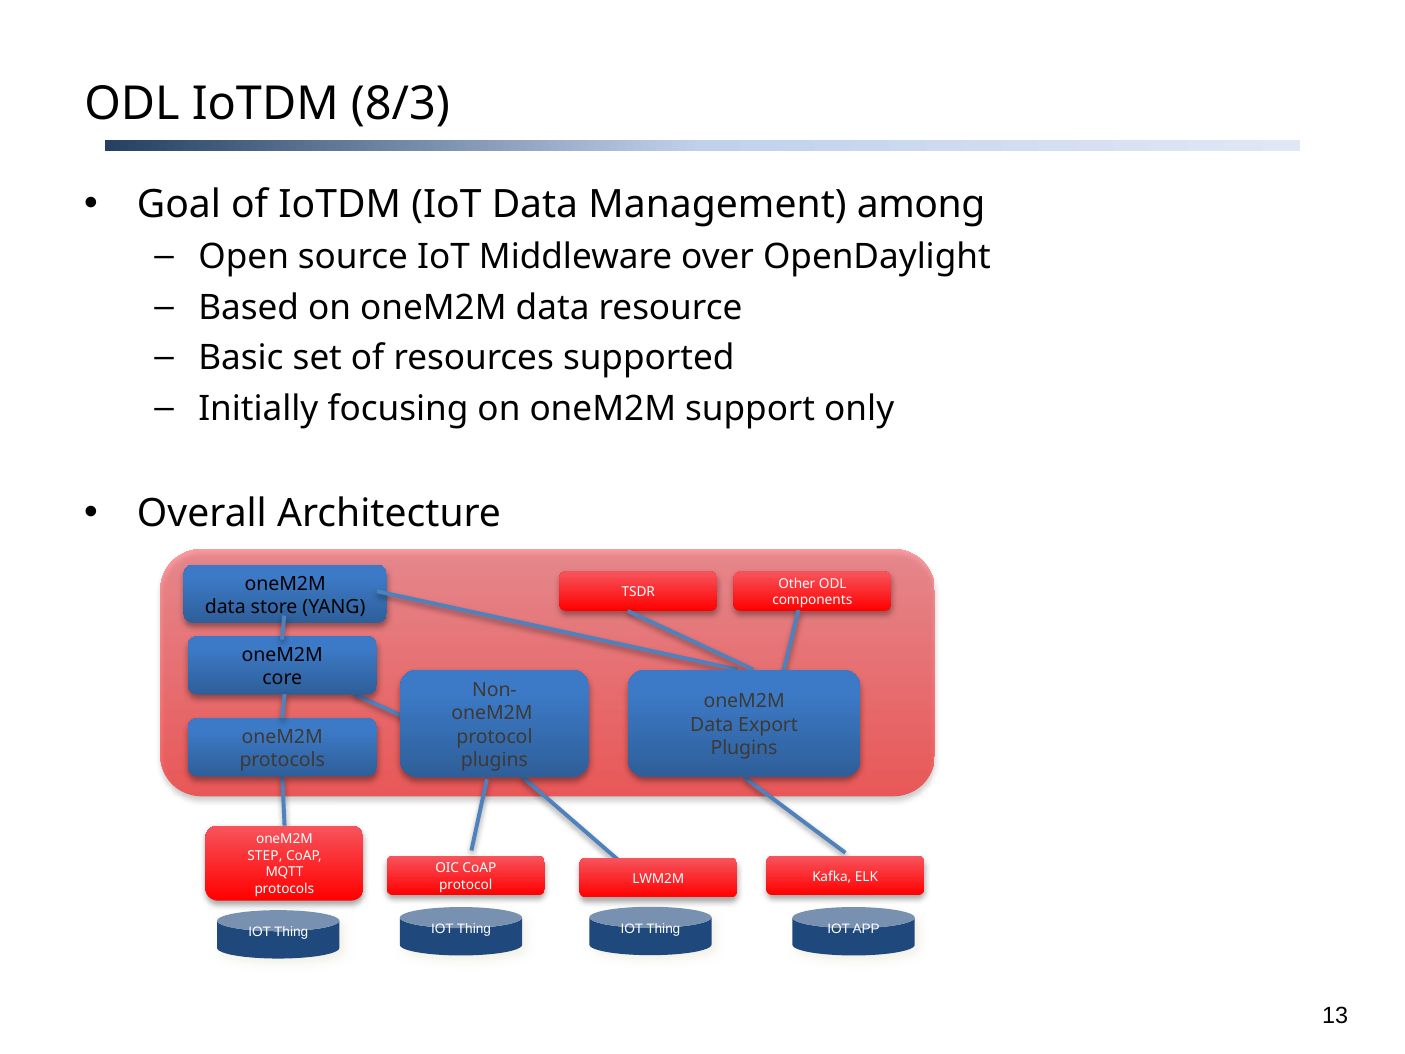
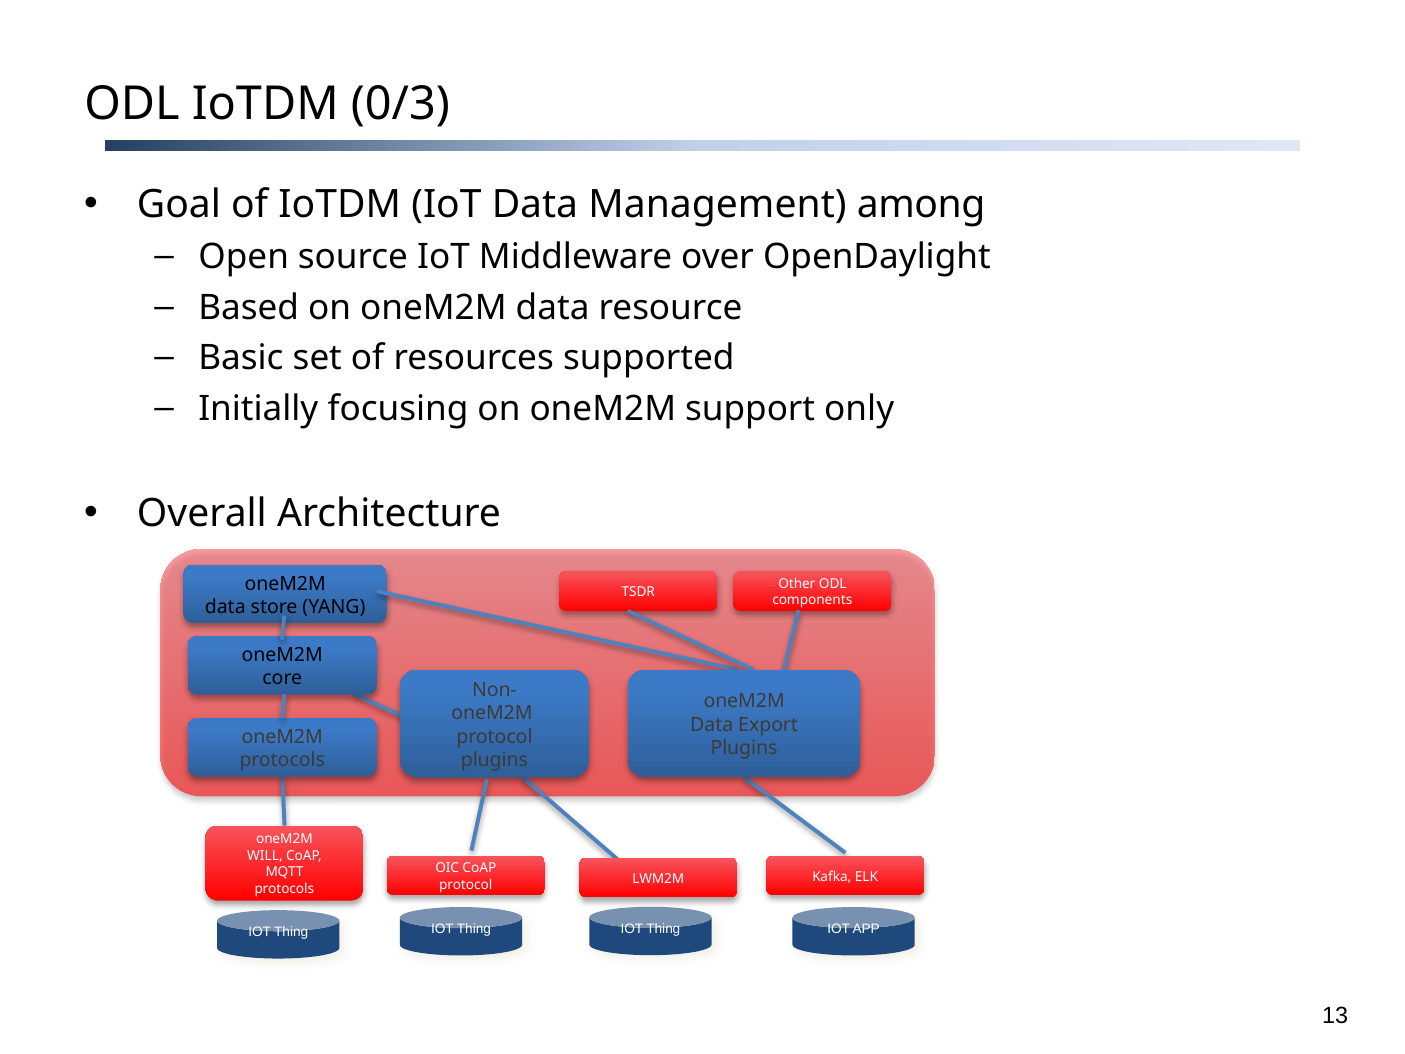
8/3: 8/3 -> 0/3
STEP: STEP -> WILL
